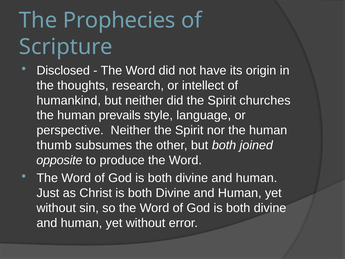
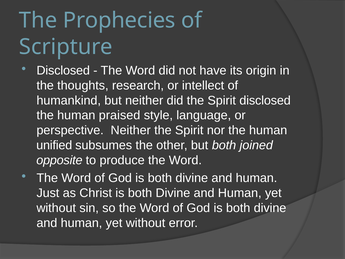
Spirit churches: churches -> disclosed
prevails: prevails -> praised
thumb: thumb -> unified
